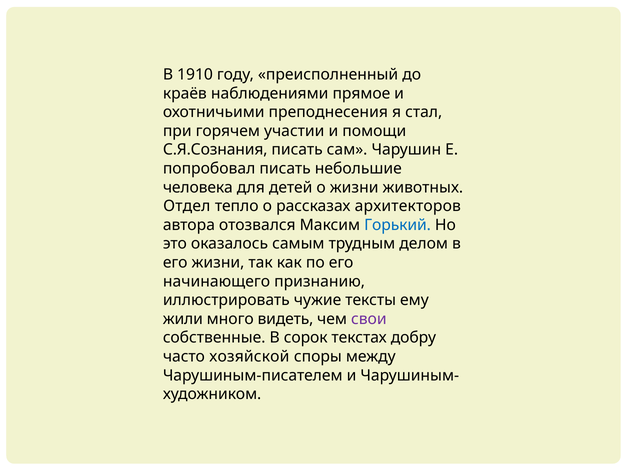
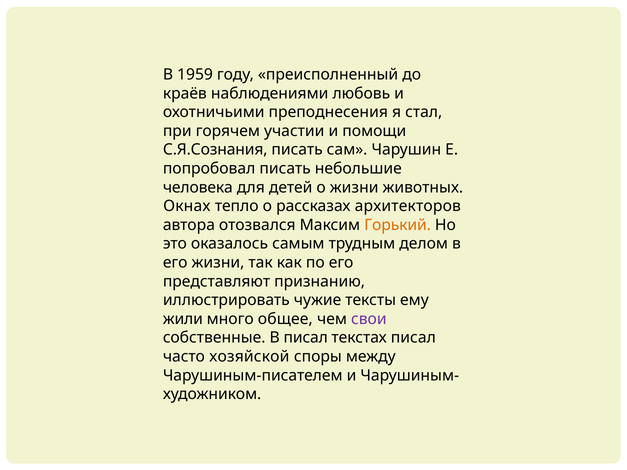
1910: 1910 -> 1959
прямое: прямое -> любовь
Отдел: Отдел -> Окнах
Горький colour: blue -> orange
начинающего: начинающего -> представляют
видеть: видеть -> общее
В сорок: сорок -> писал
текстах добру: добру -> писал
